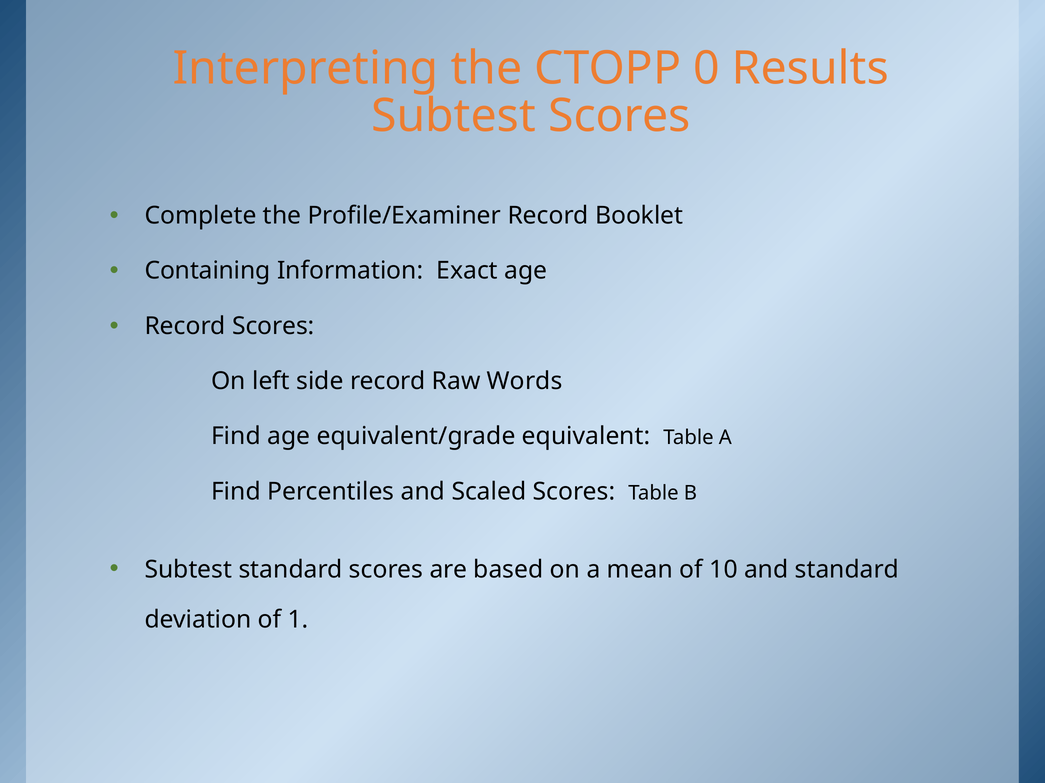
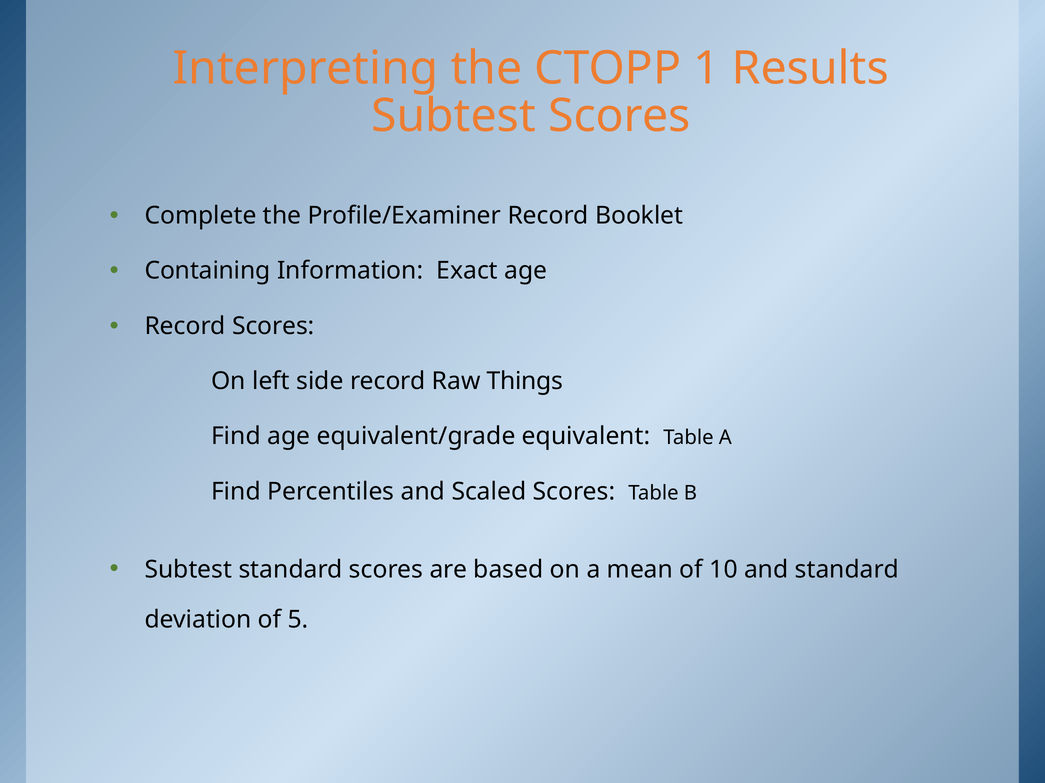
0: 0 -> 1
Words: Words -> Things
1: 1 -> 5
